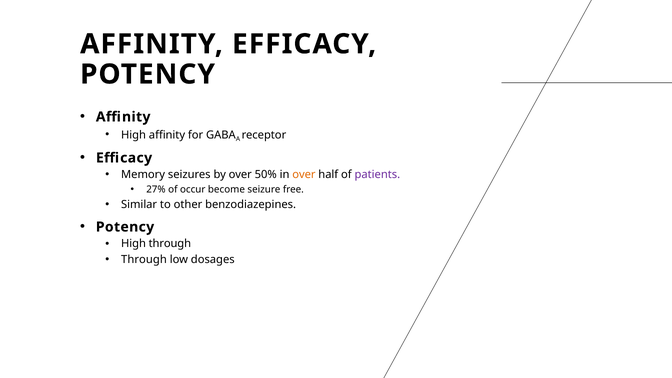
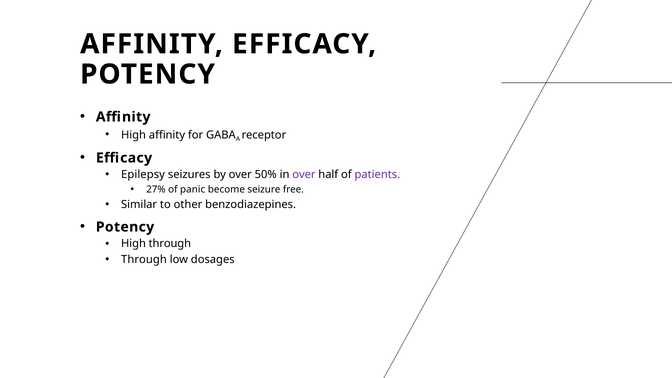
Memory: Memory -> Epilepsy
over at (304, 175) colour: orange -> purple
occur: occur -> panic
